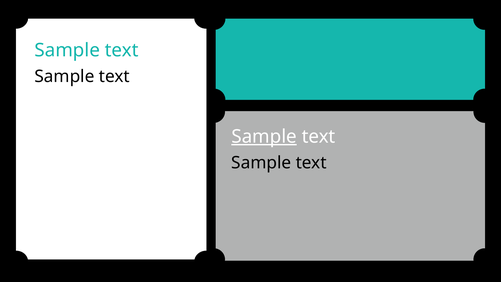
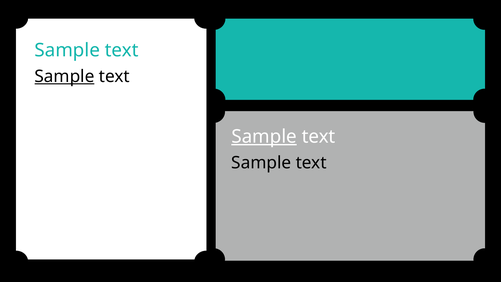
Sample at (64, 76) underline: none -> present
